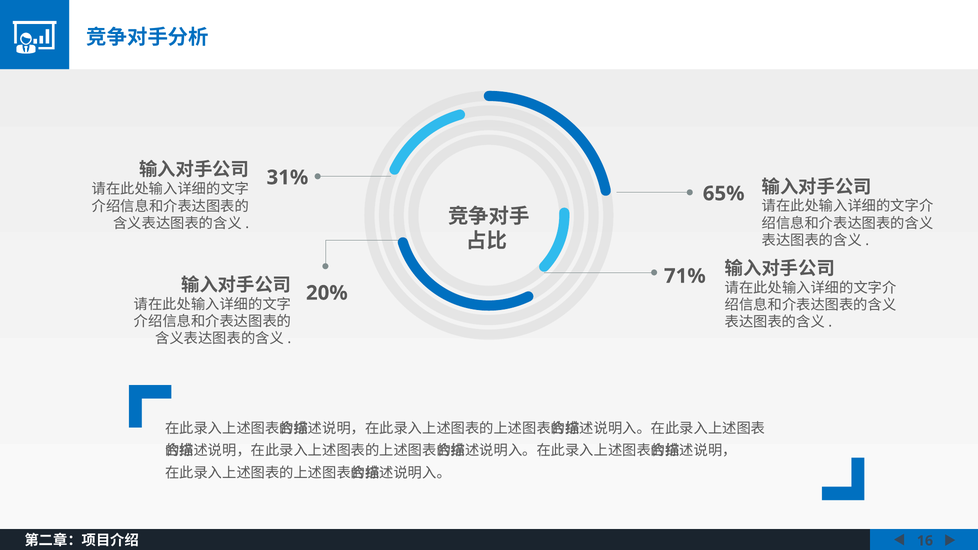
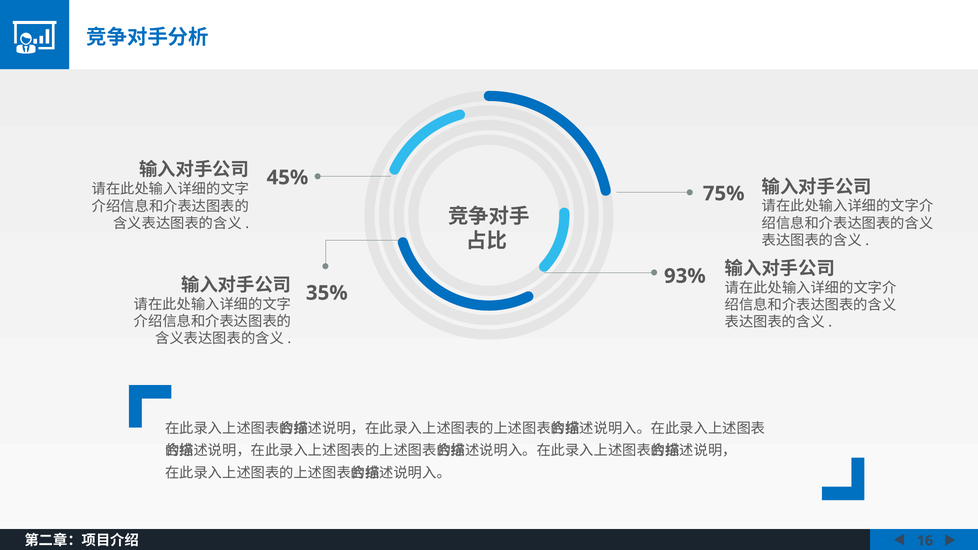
31%: 31% -> 45%
65%: 65% -> 75%
71%: 71% -> 93%
20%: 20% -> 35%
